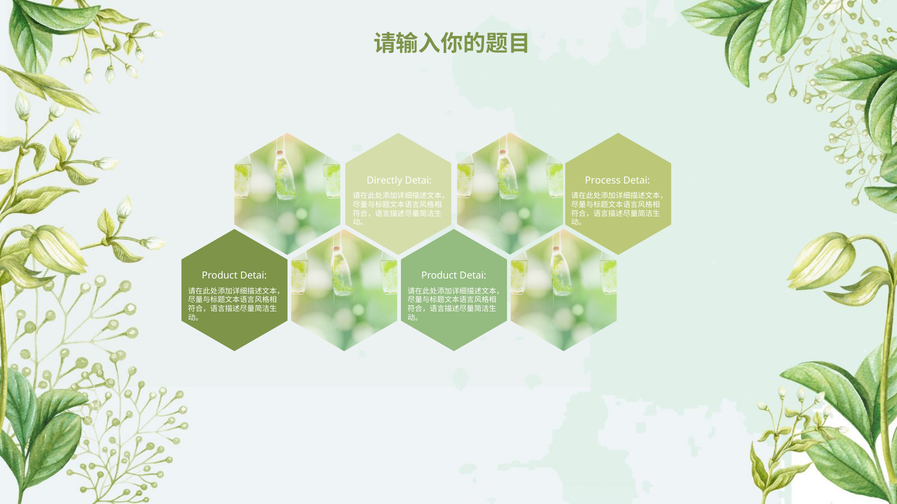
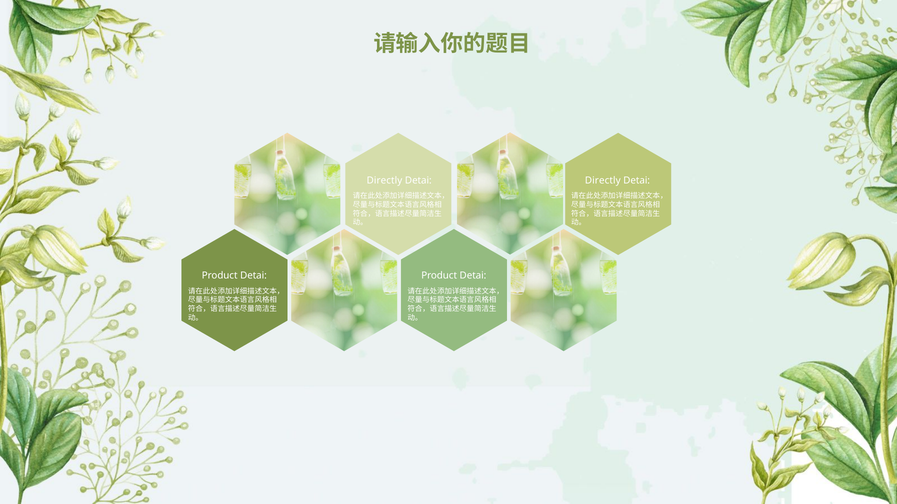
Process at (603, 181): Process -> Directly
